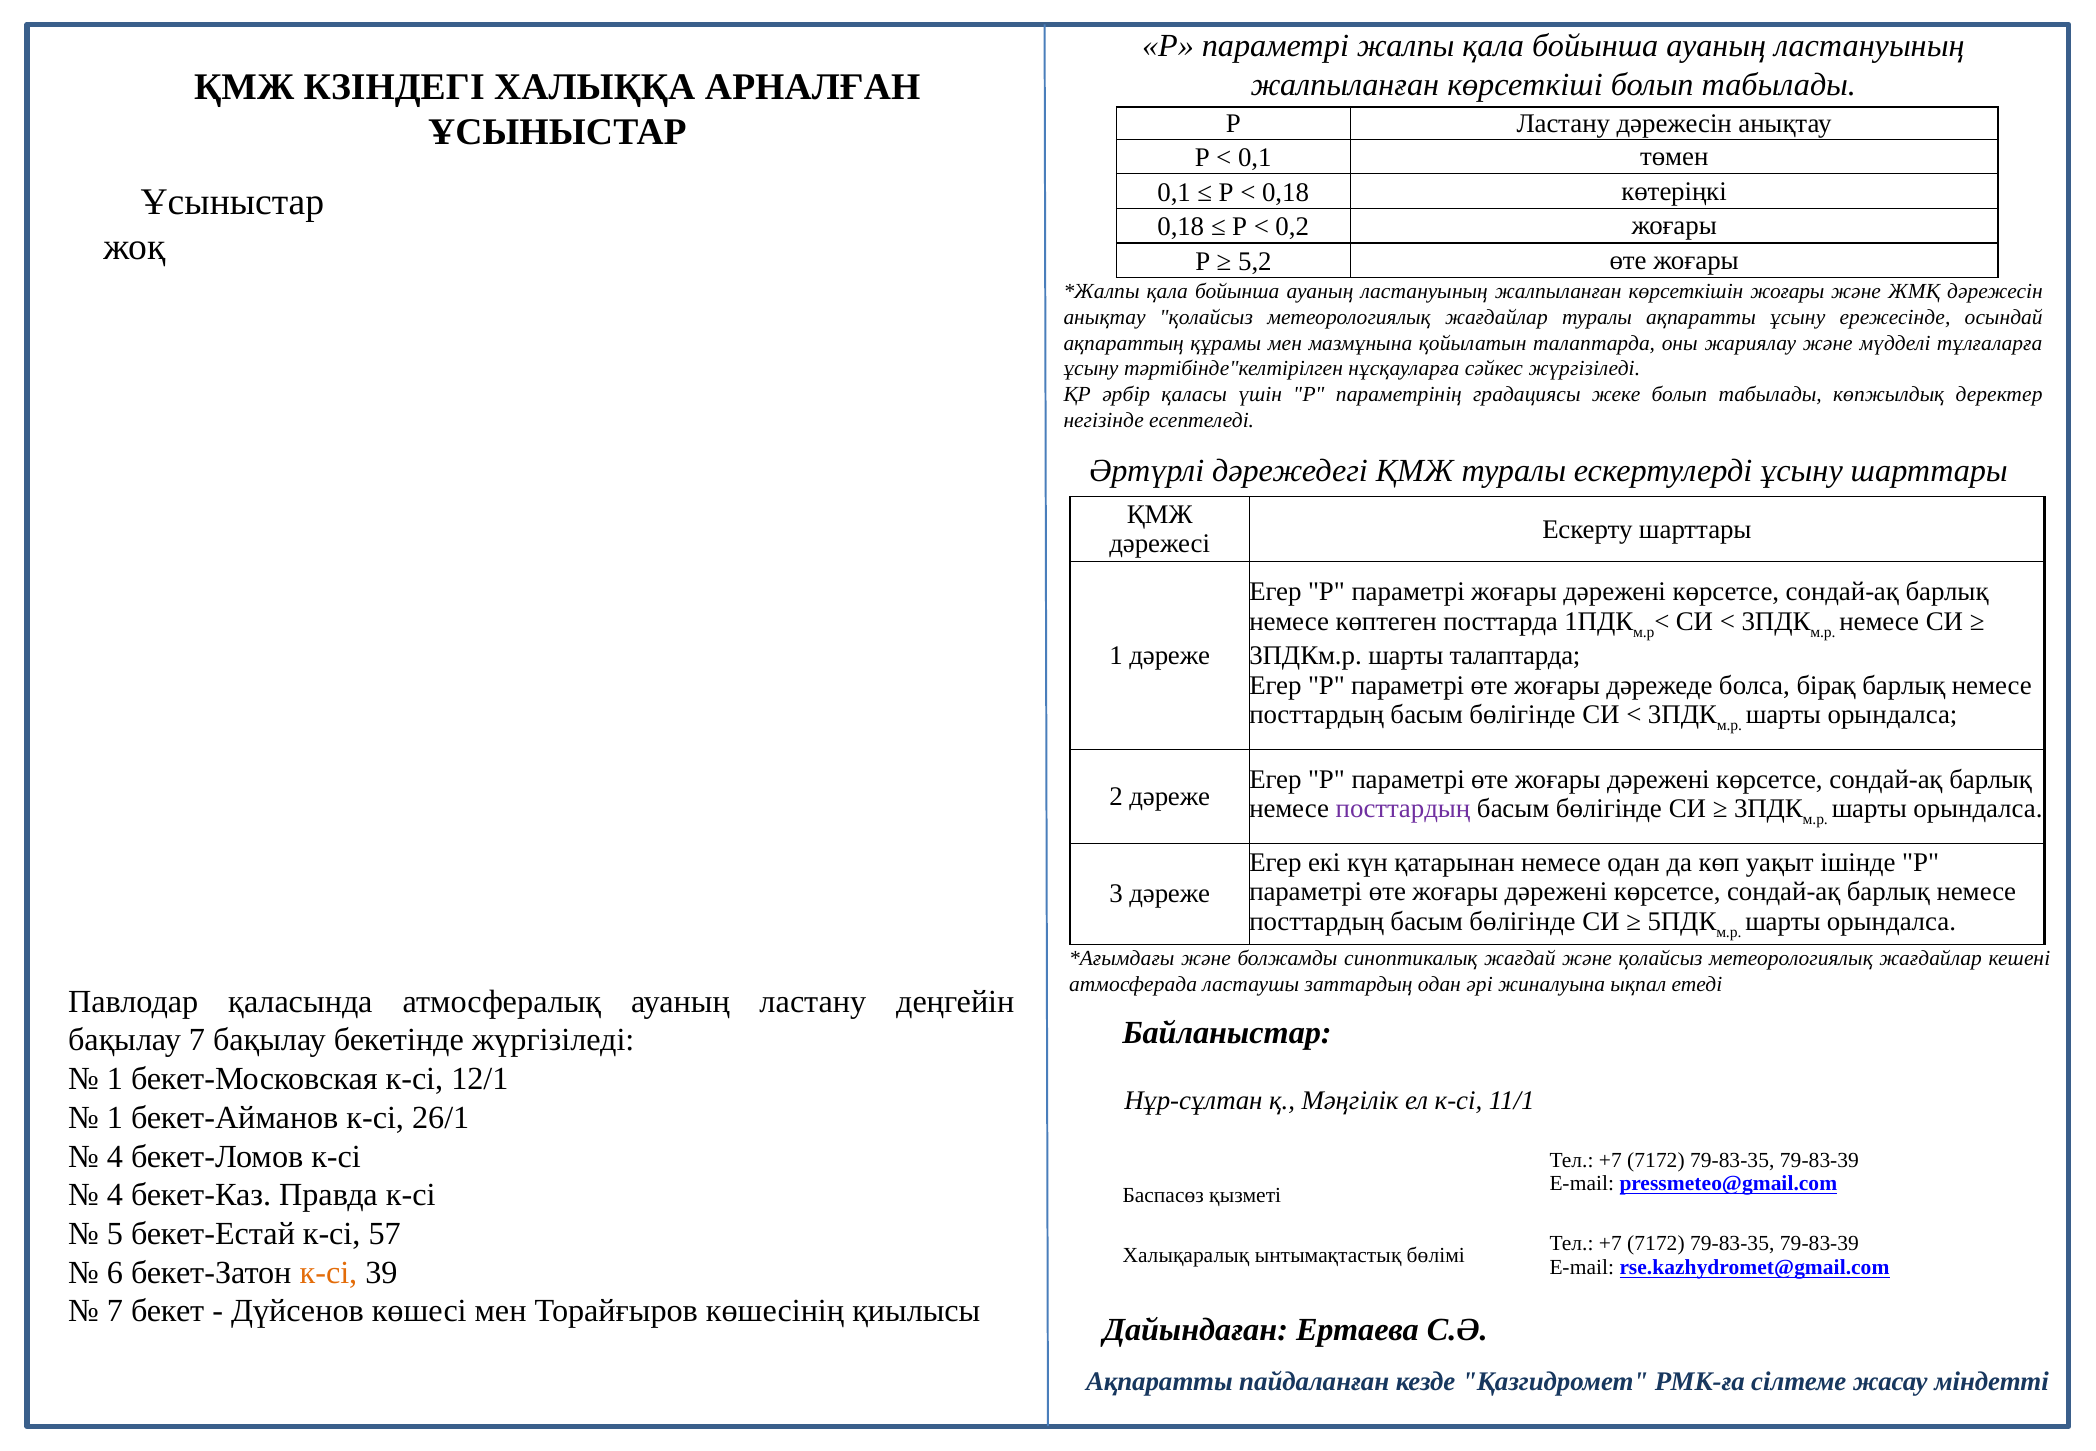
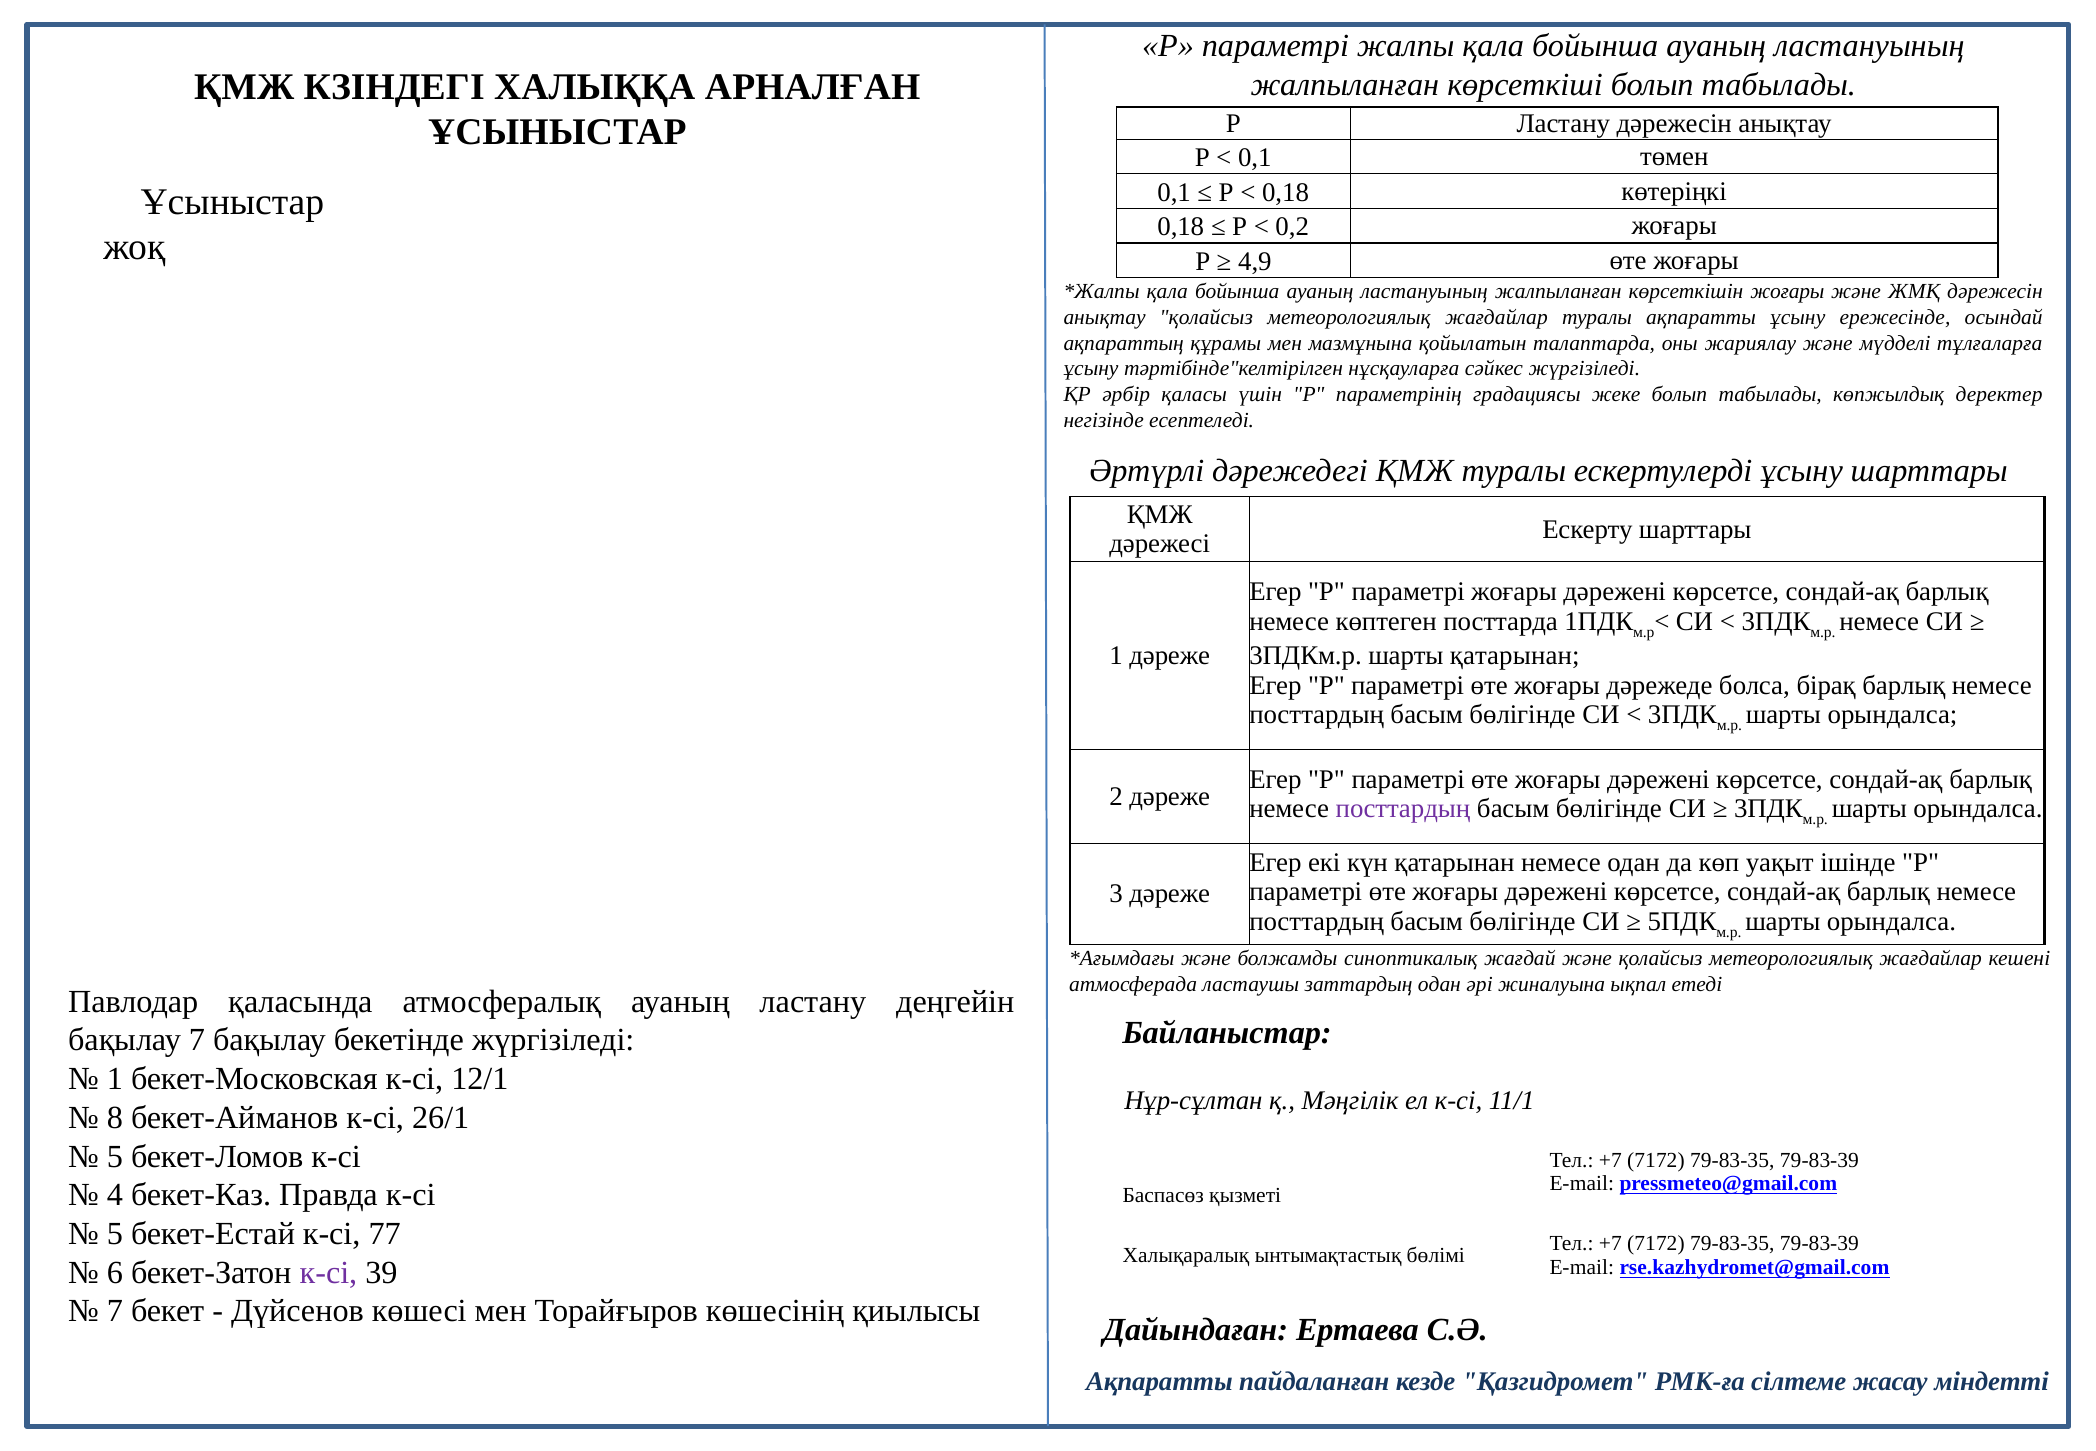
5,2: 5,2 -> 4,9
шарты талаптарда: талаптарда -> қатарынан
1 at (115, 1118): 1 -> 8
4 at (115, 1156): 4 -> 5
57: 57 -> 77
к-сі at (328, 1273) colour: orange -> purple
